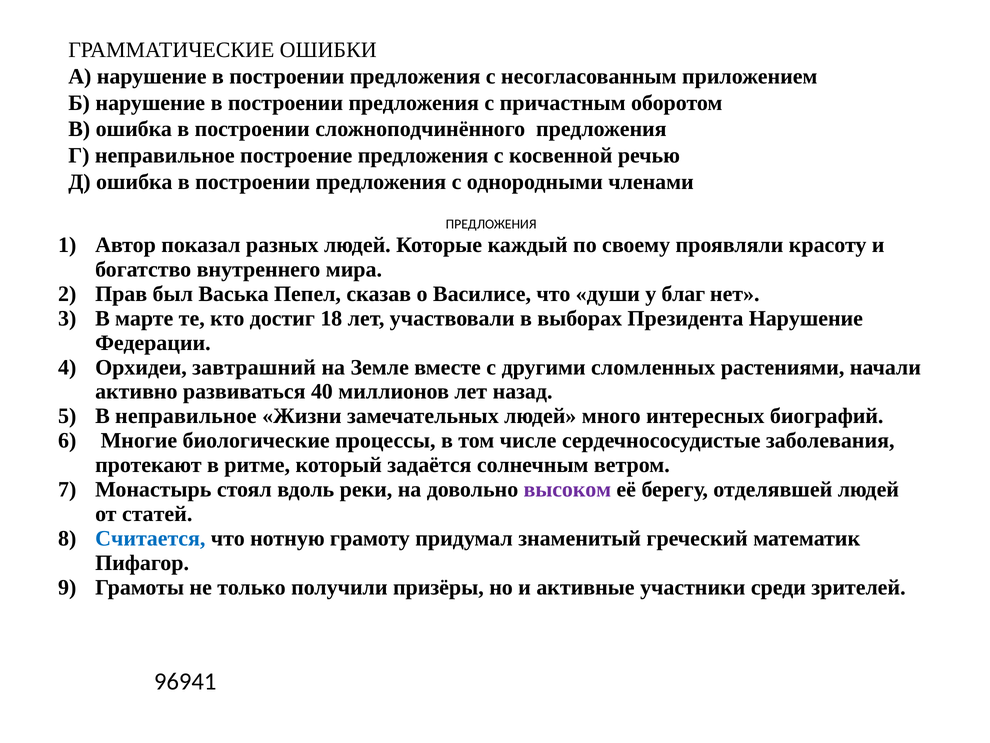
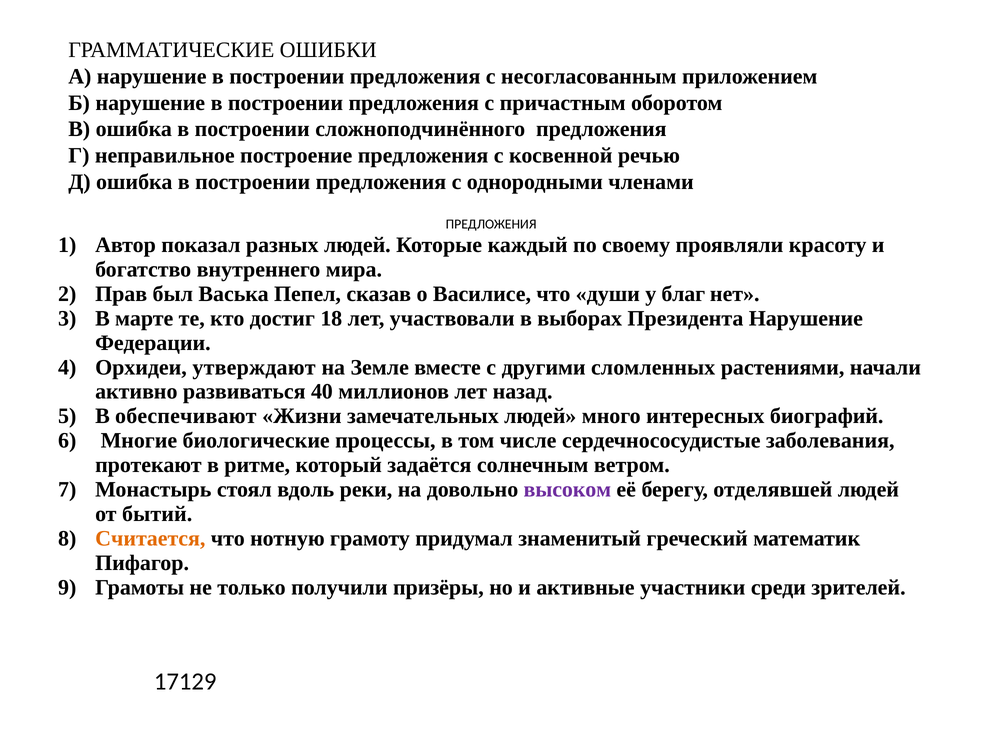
завтрашний: завтрашний -> утверждают
В неправильное: неправильное -> обеспечивают
статей: статей -> бытий
Считается colour: blue -> orange
96941: 96941 -> 17129
